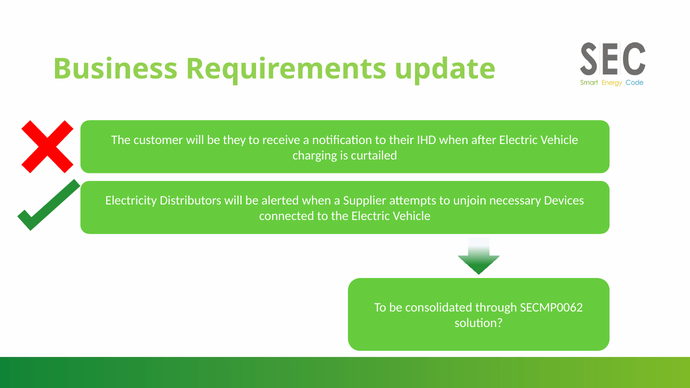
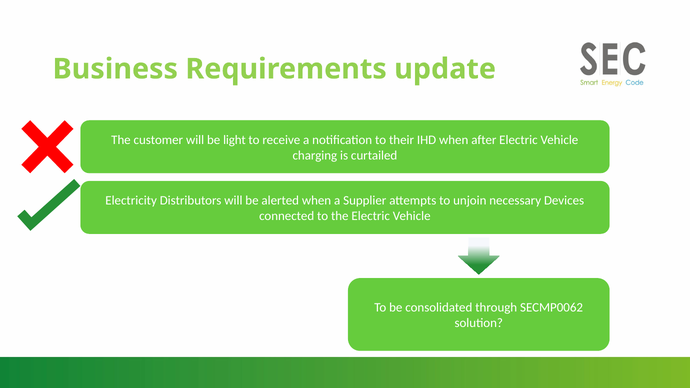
they: they -> light
